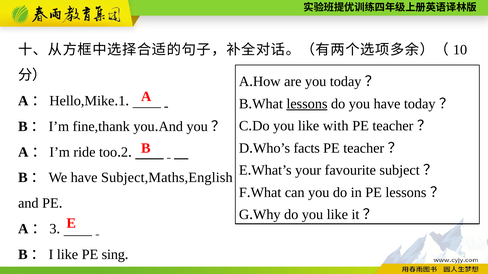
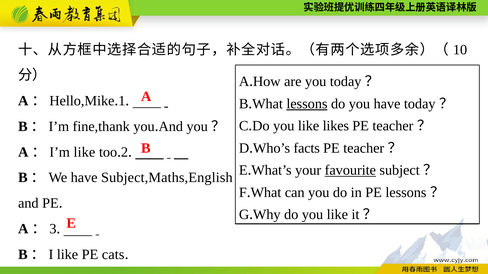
with: with -> likes
ride at (84, 152): ride -> like
favourite underline: none -> present
sing: sing -> cats
